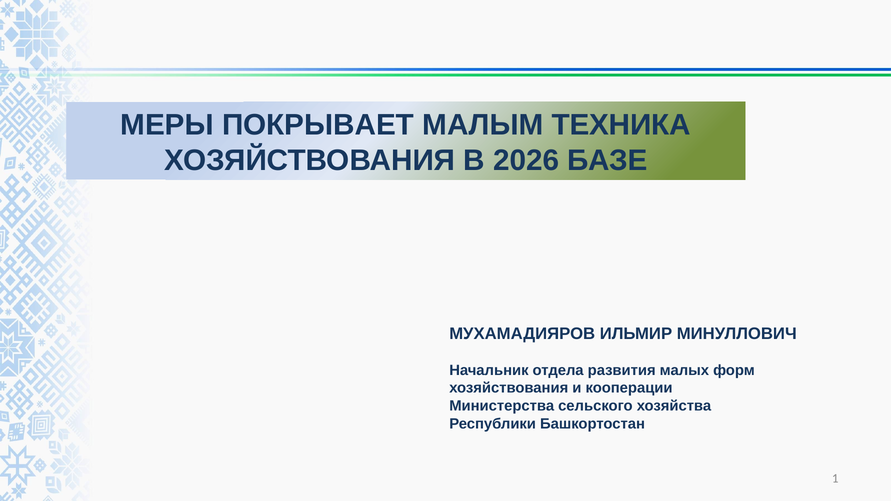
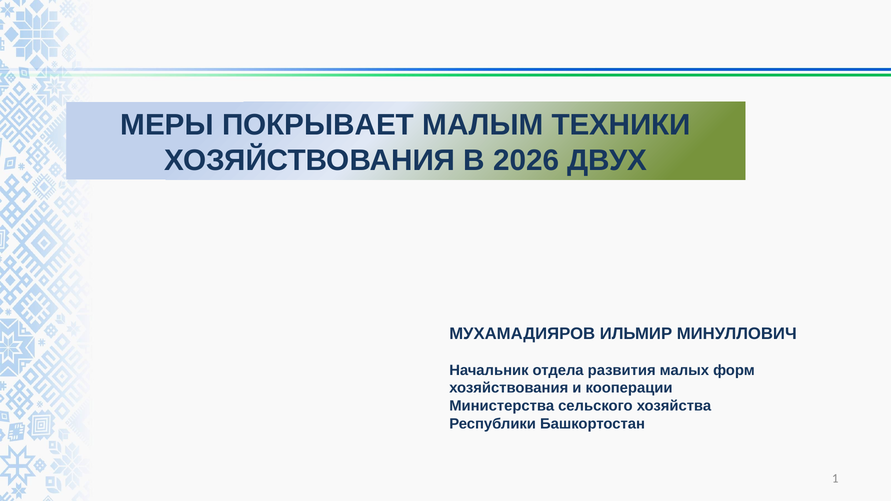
ТЕХНИКА: ТЕХНИКА -> ТЕХНИКИ
БАЗЕ: БАЗЕ -> ДВУХ
